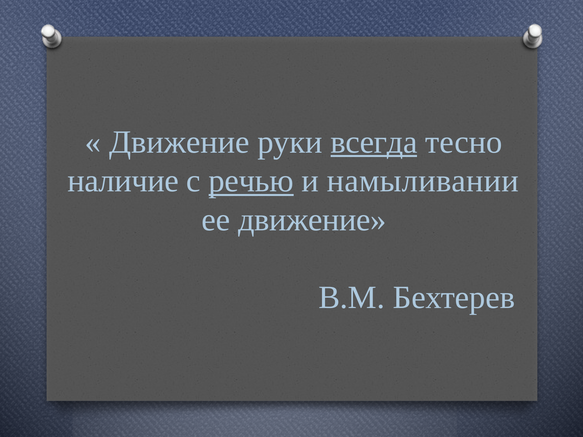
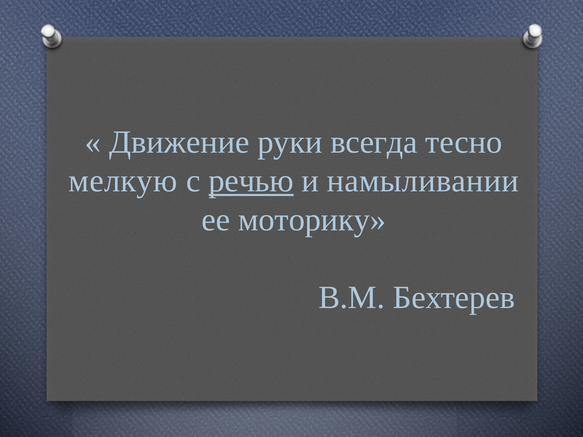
всегда underline: present -> none
наличие: наличие -> мелкую
ее движение: движение -> моторику
